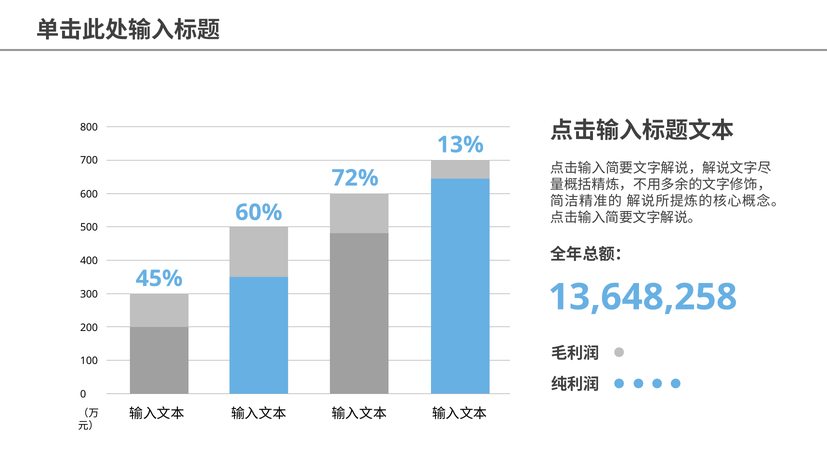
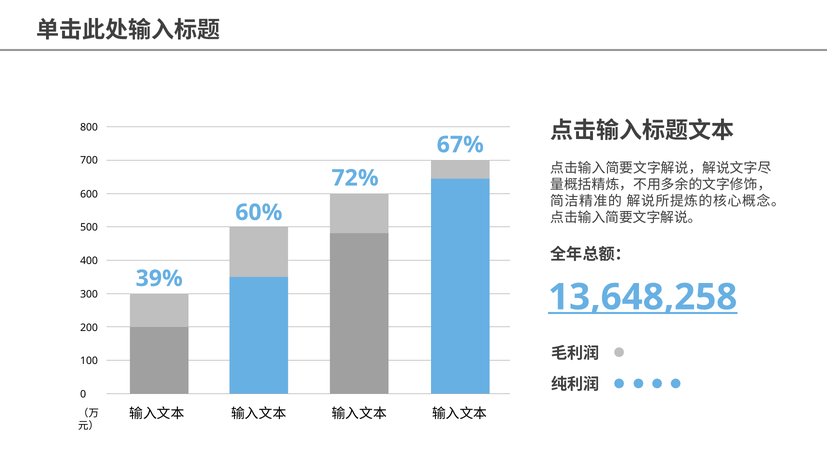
13%: 13% -> 67%
45%: 45% -> 39%
13,648,258 underline: none -> present
